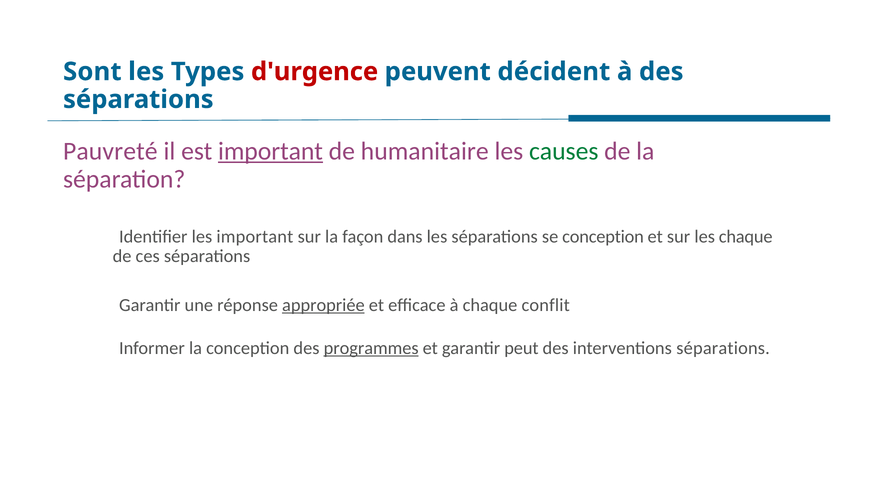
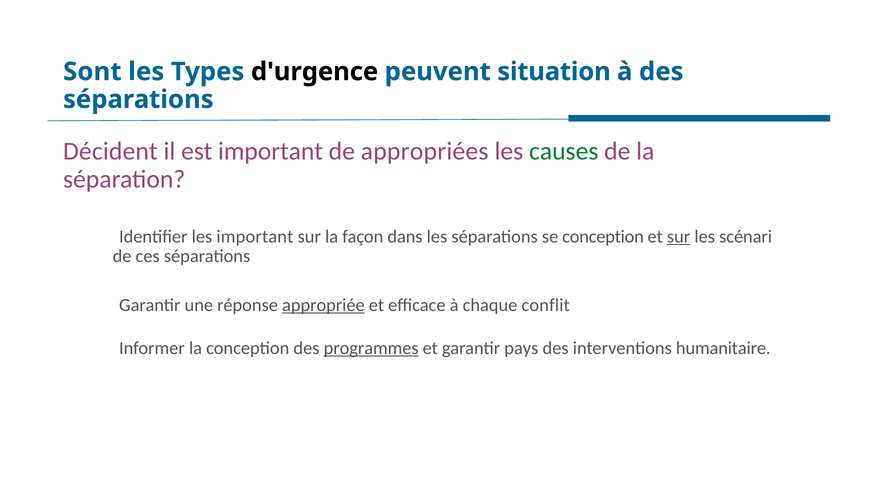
d'urgence colour: red -> black
décident: décident -> situation
Pauvreté: Pauvreté -> Décident
important at (271, 151) underline: present -> none
humanitaire: humanitaire -> appropriées
sur at (679, 237) underline: none -> present
les chaque: chaque -> scénari
peut: peut -> pays
interventions séparations: séparations -> humanitaire
